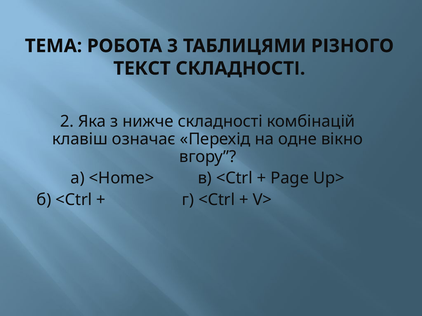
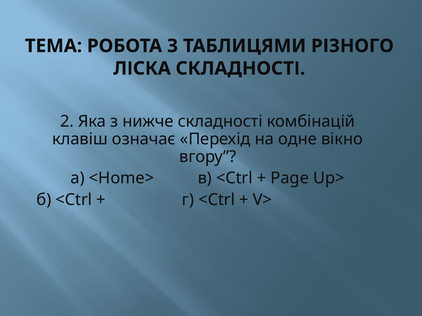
ТЕКСТ: ТЕКСТ -> ЛІСКА
